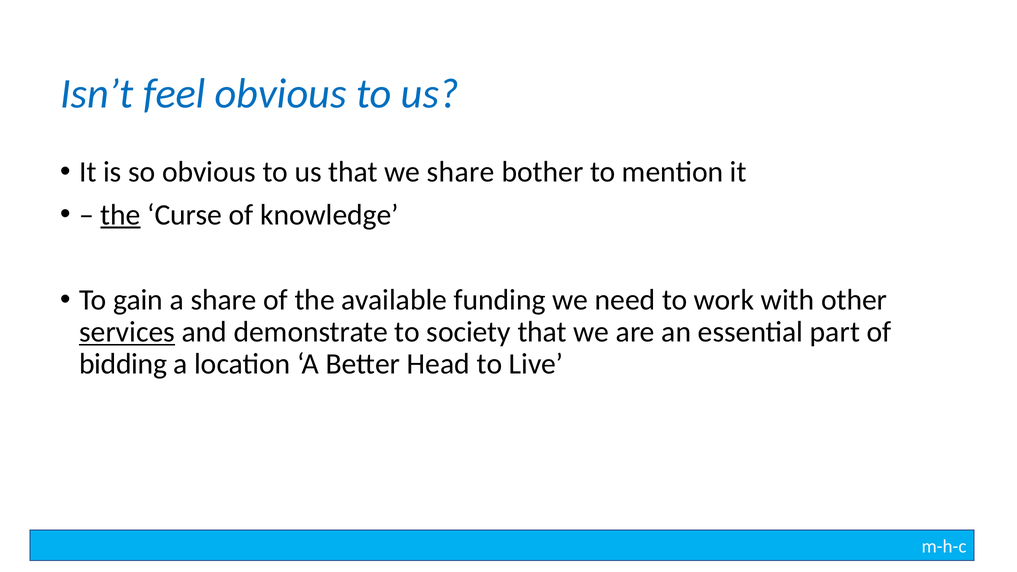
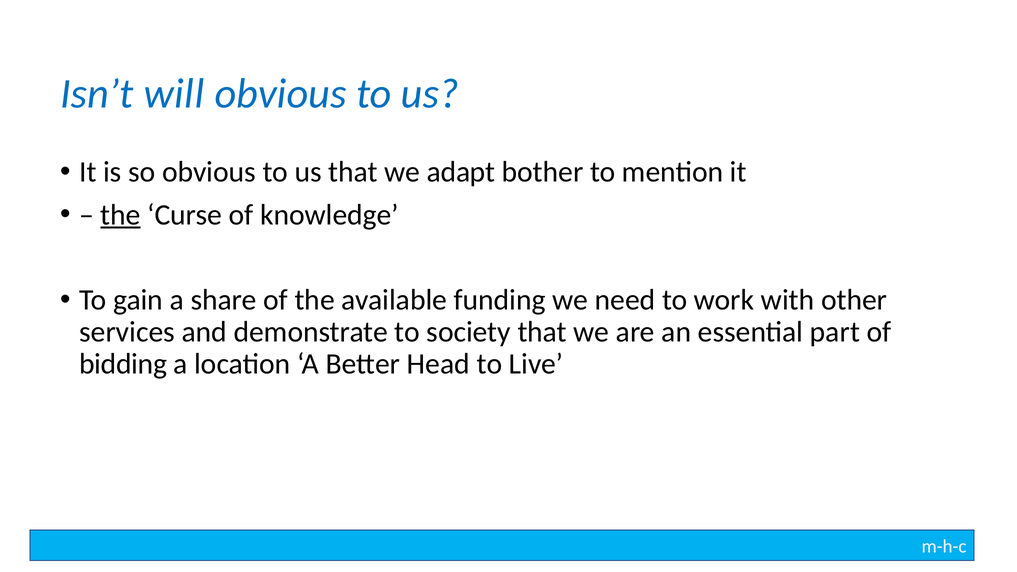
feel: feel -> will
we share: share -> adapt
services underline: present -> none
